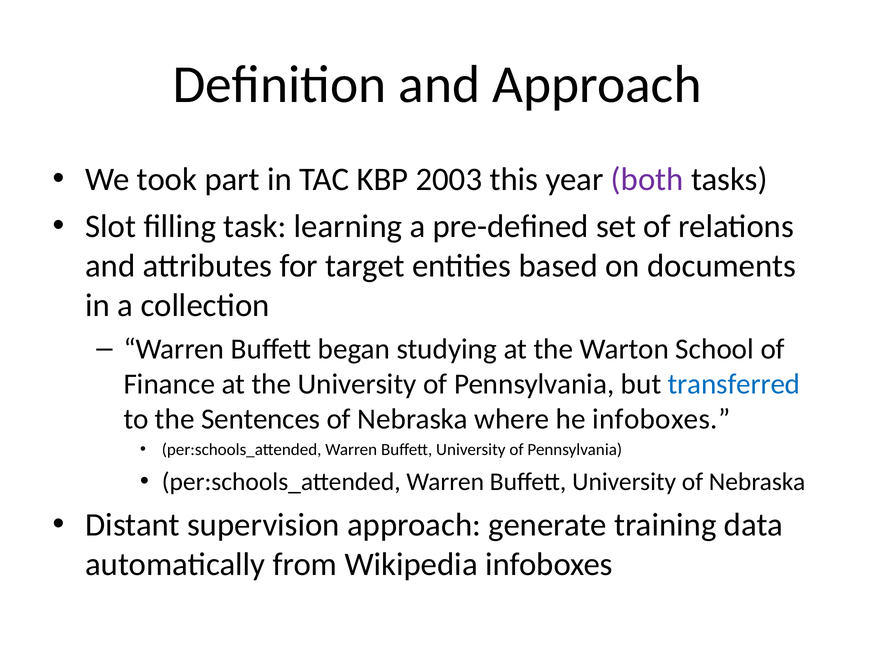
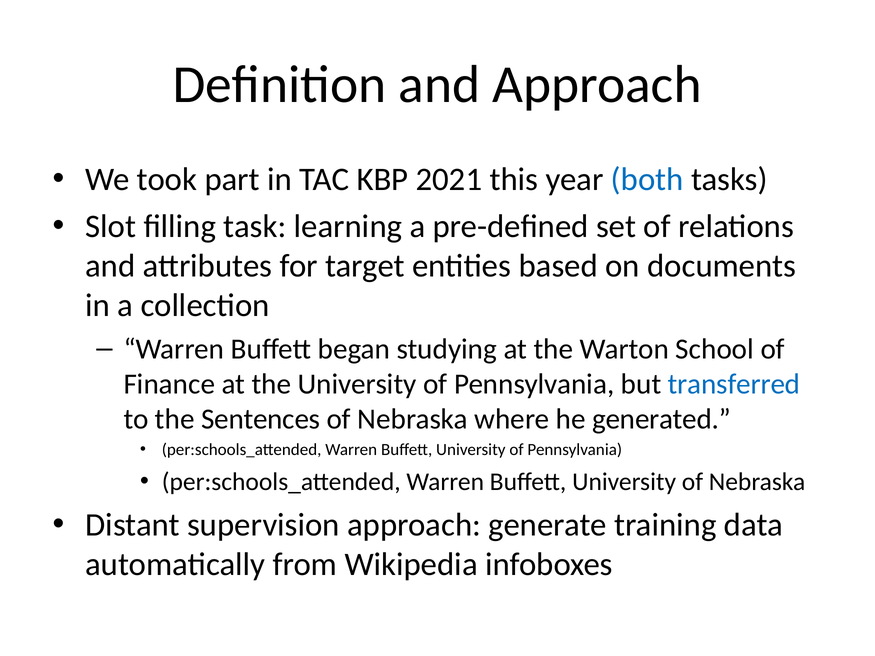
2003: 2003 -> 2021
both colour: purple -> blue
he infoboxes: infoboxes -> generated
